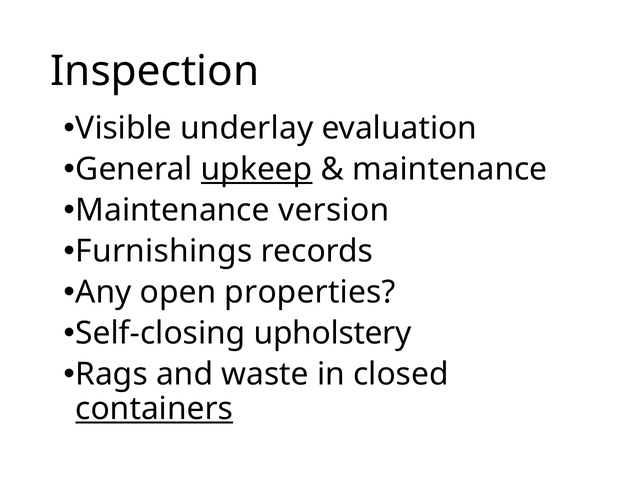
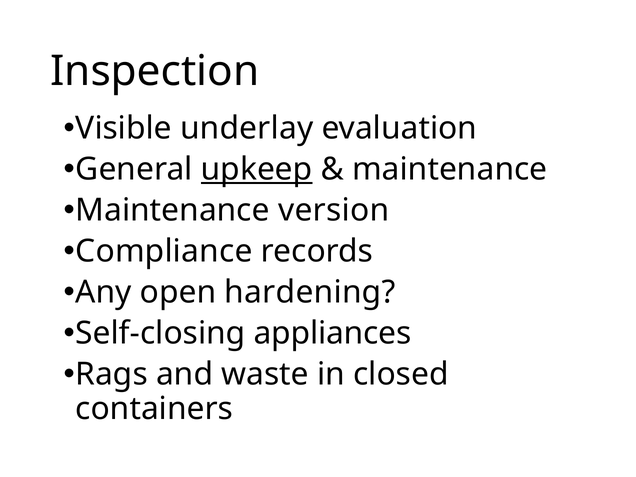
Furnishings: Furnishings -> Compliance
properties: properties -> hardening
upholstery: upholstery -> appliances
containers underline: present -> none
